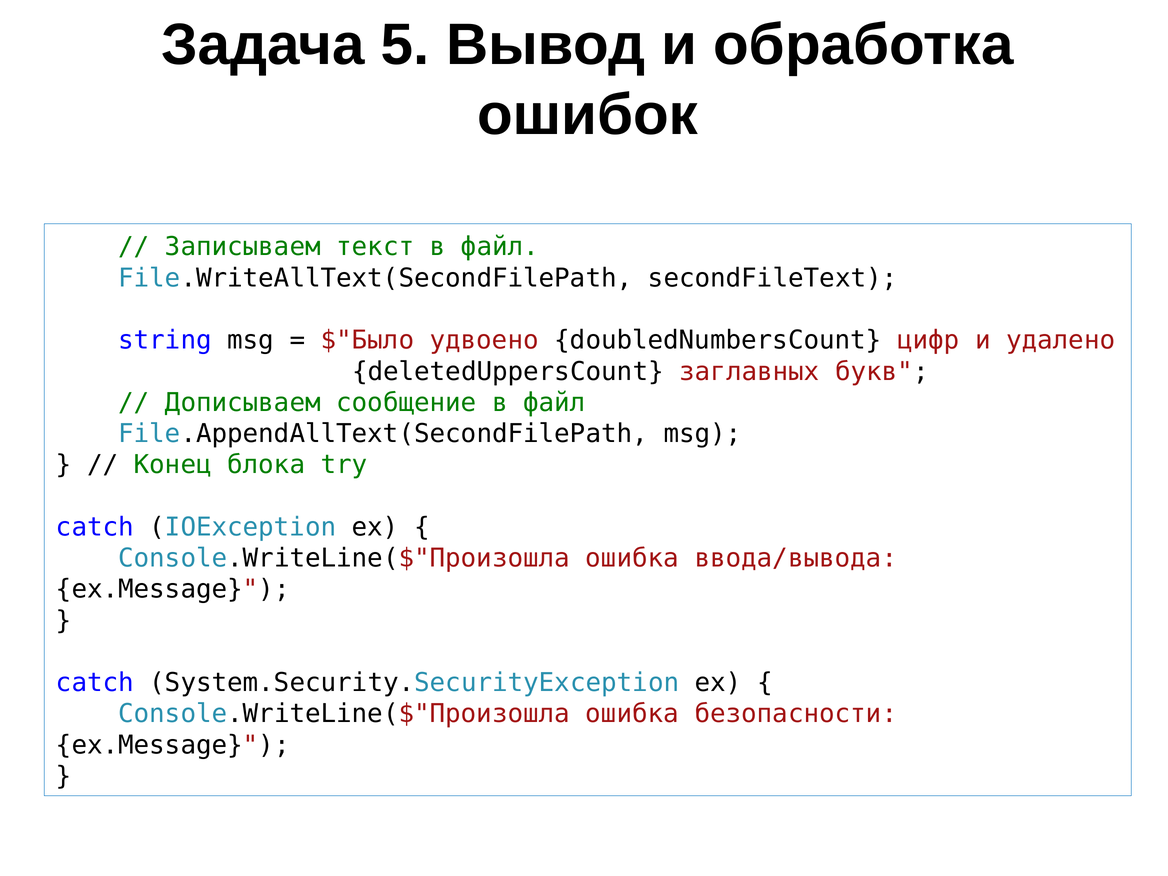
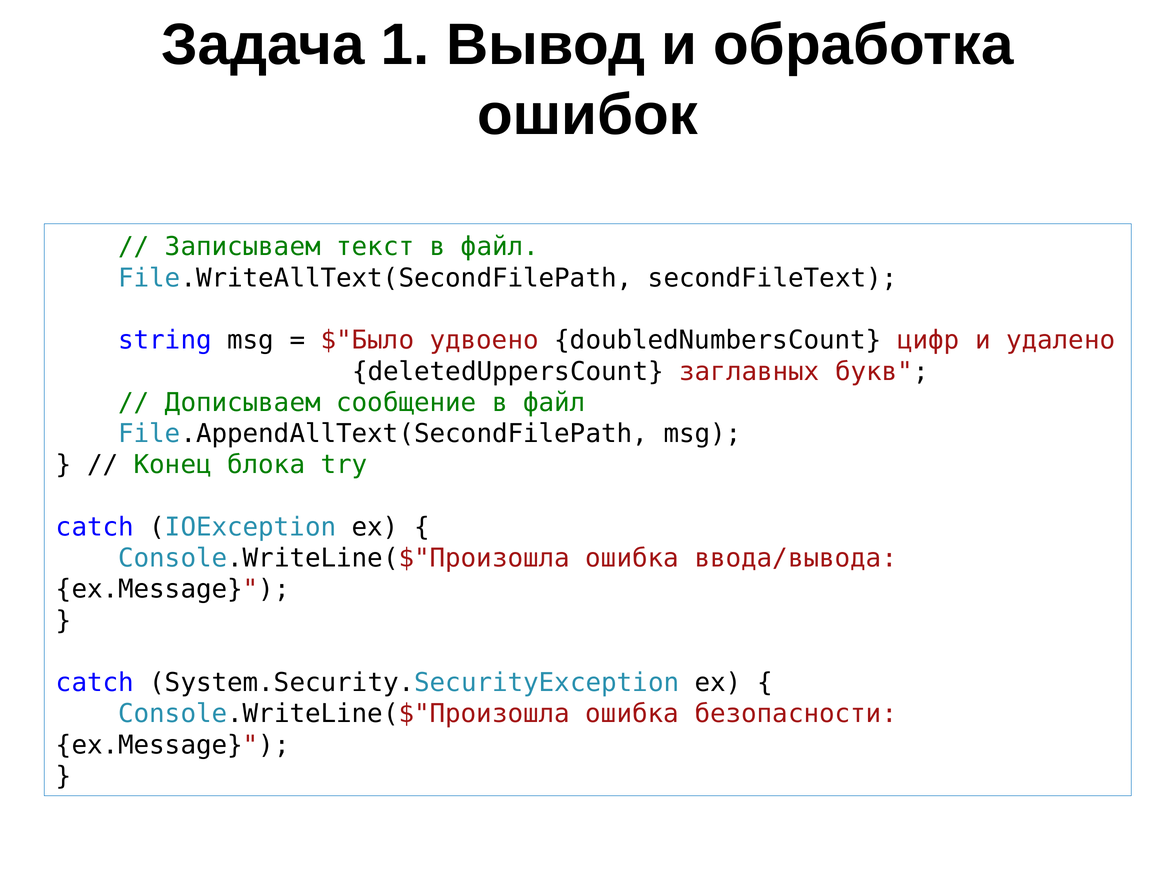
5: 5 -> 1
